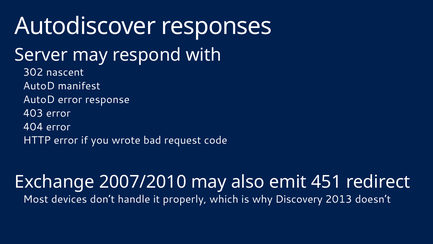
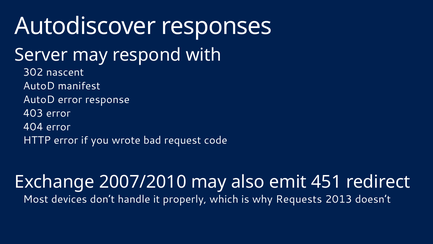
Discovery: Discovery -> Requests
